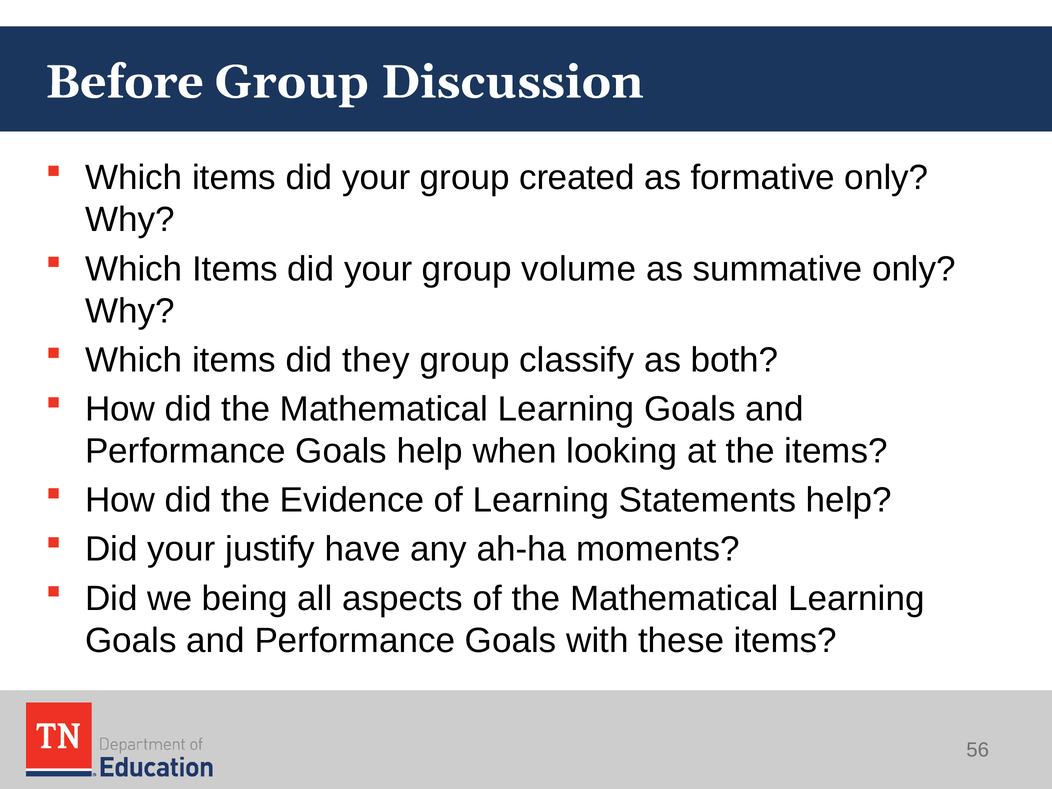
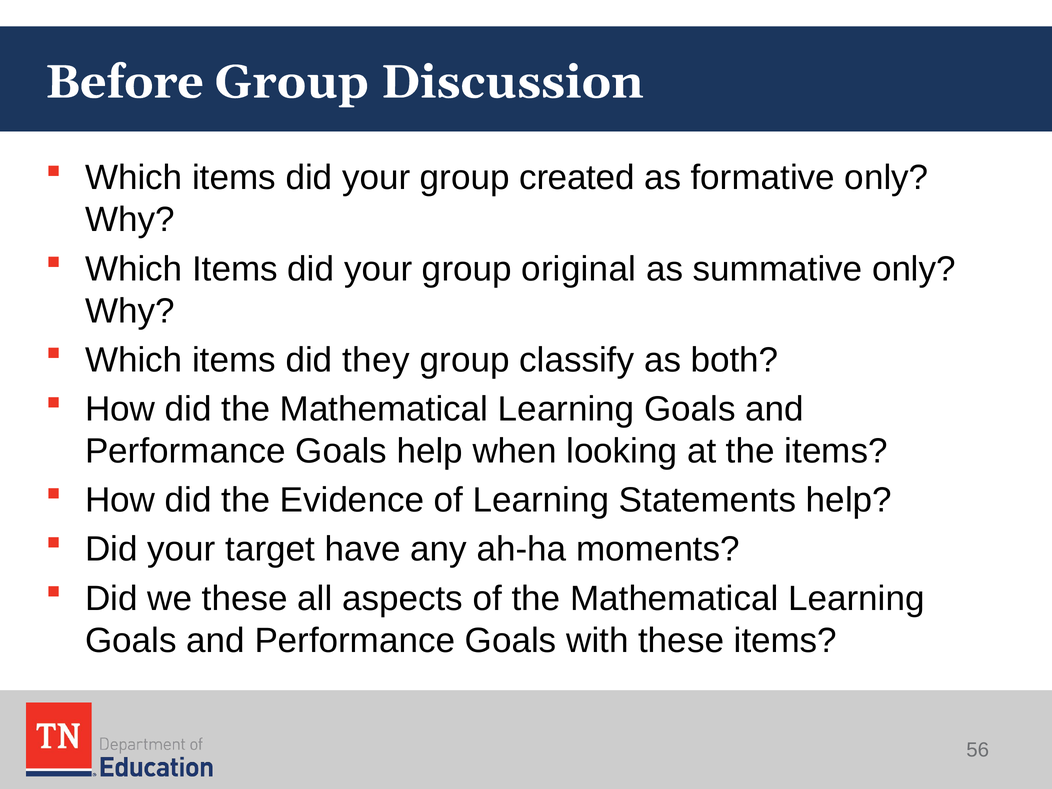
volume: volume -> original
justify: justify -> target
we being: being -> these
